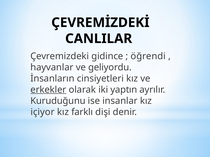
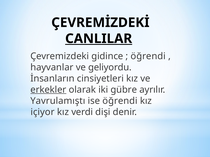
CANLILAR underline: none -> present
yaptın: yaptın -> gübre
Kuruduğunu: Kuruduğunu -> Yavrulamıştı
ise insanlar: insanlar -> öğrendi
farklı: farklı -> verdi
